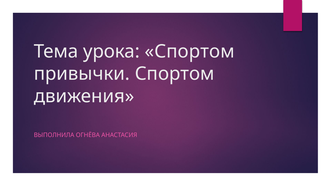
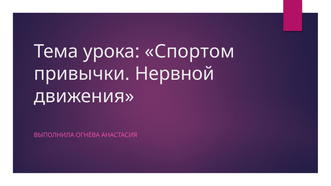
привычки Спортом: Спортом -> Нервной
